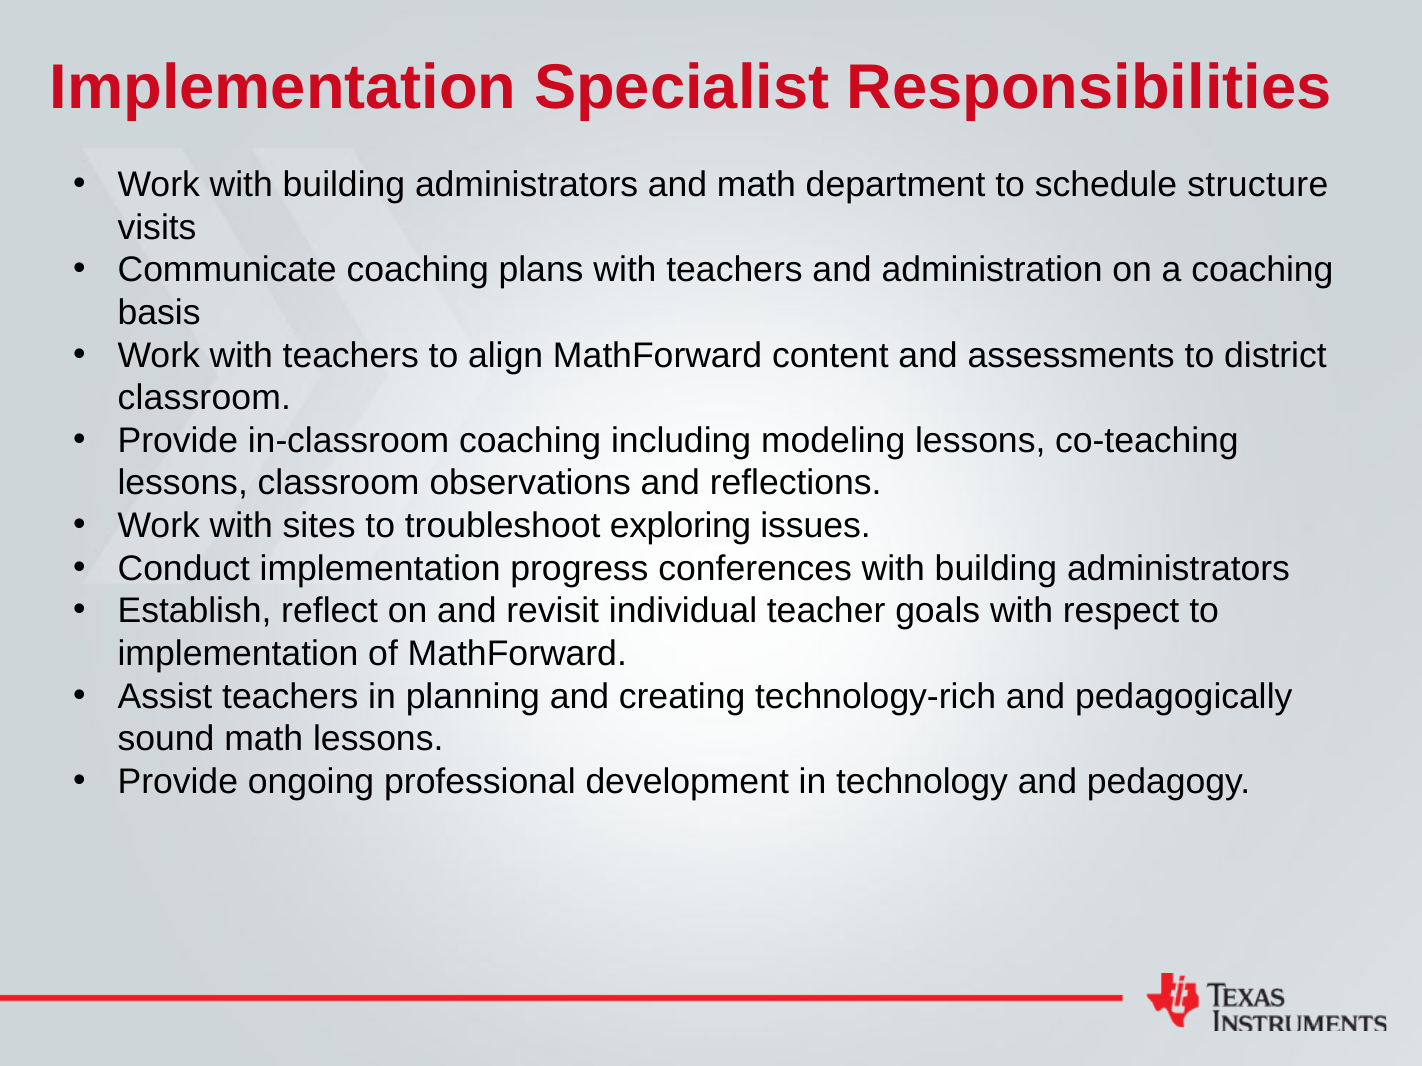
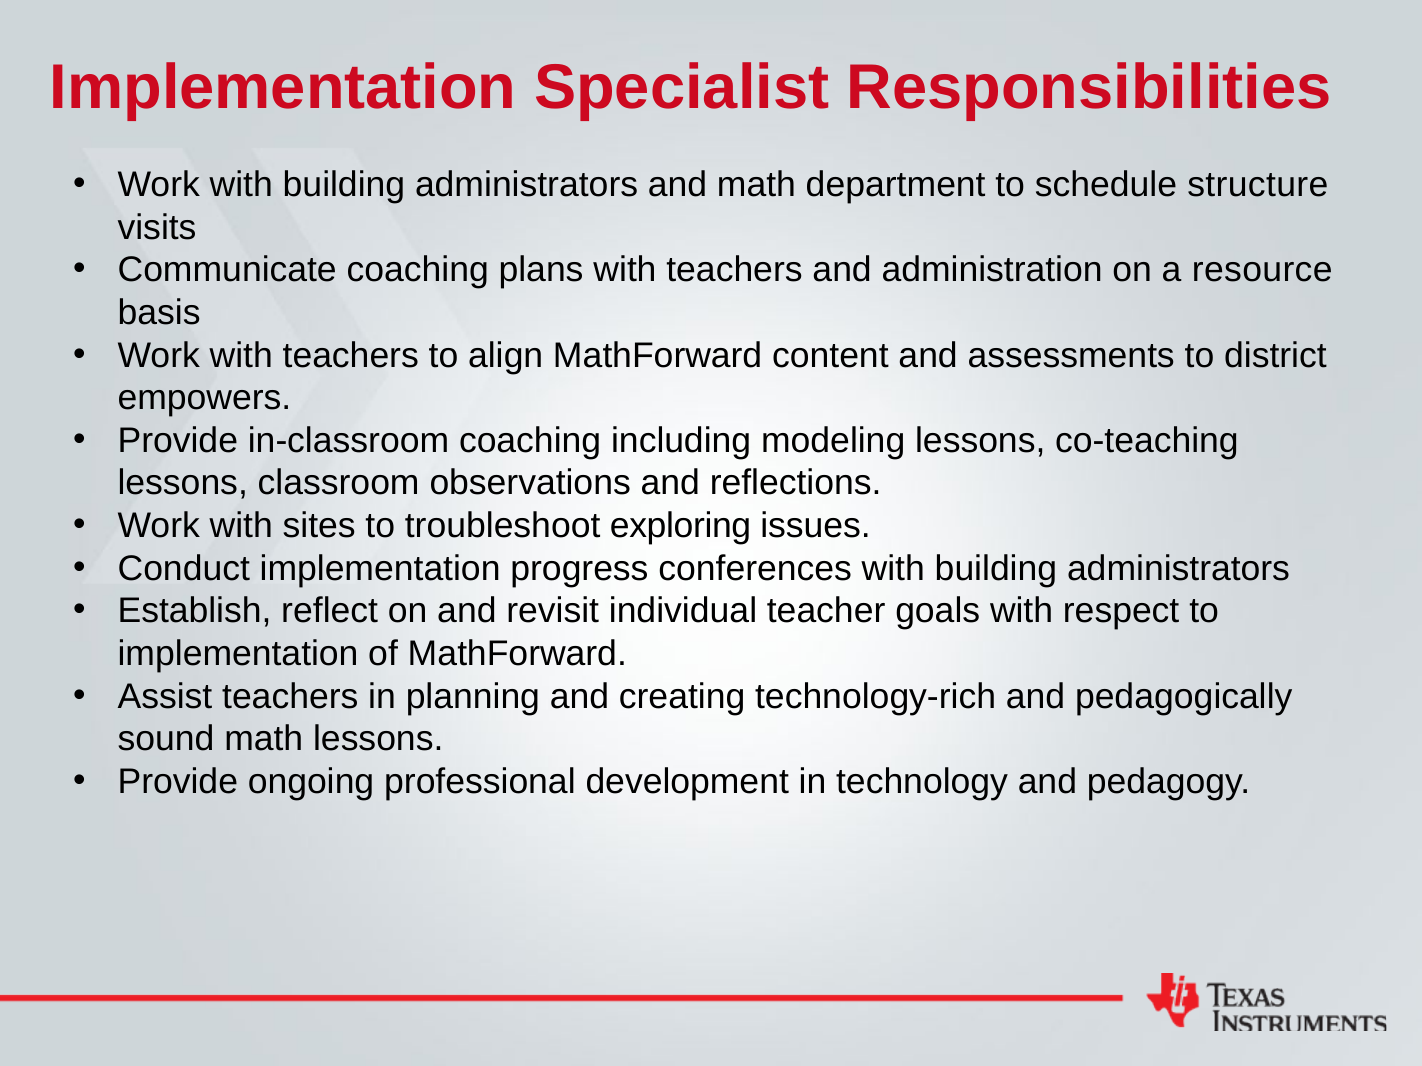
a coaching: coaching -> resource
classroom at (204, 398): classroom -> empowers
